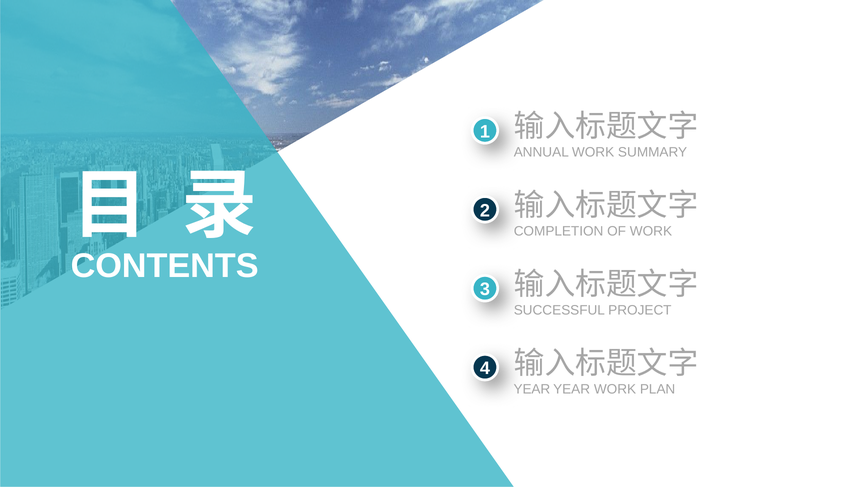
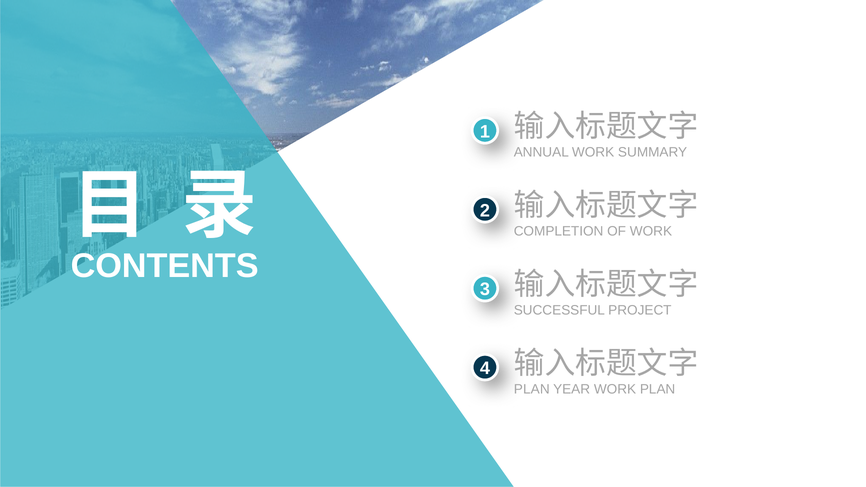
YEAR at (532, 389): YEAR -> PLAN
